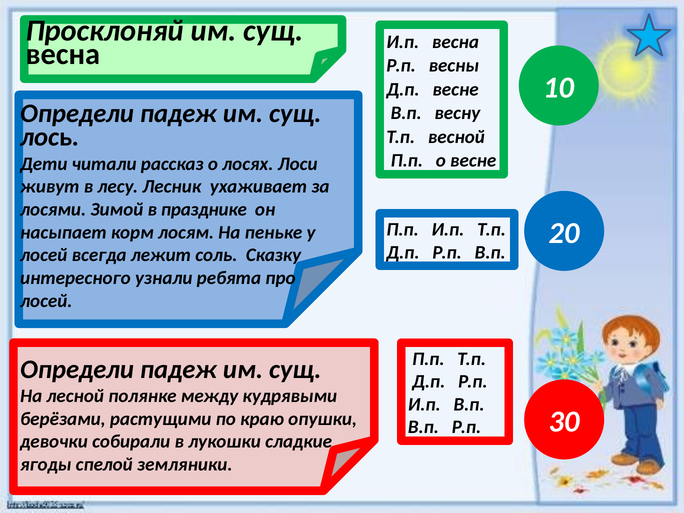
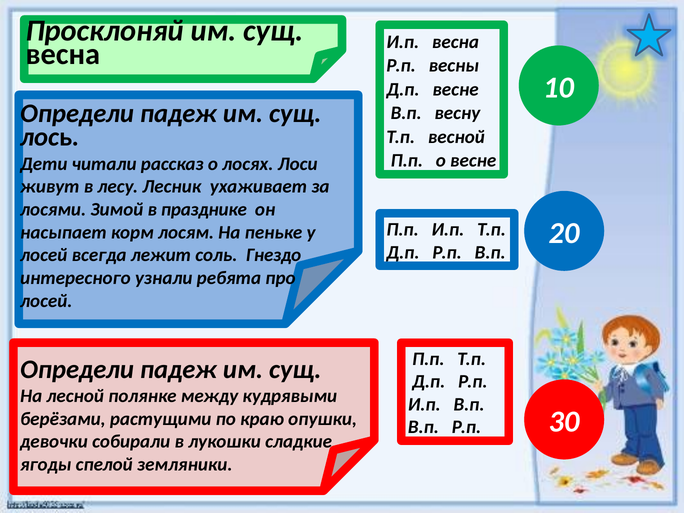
Сказку: Сказку -> Гнездо
